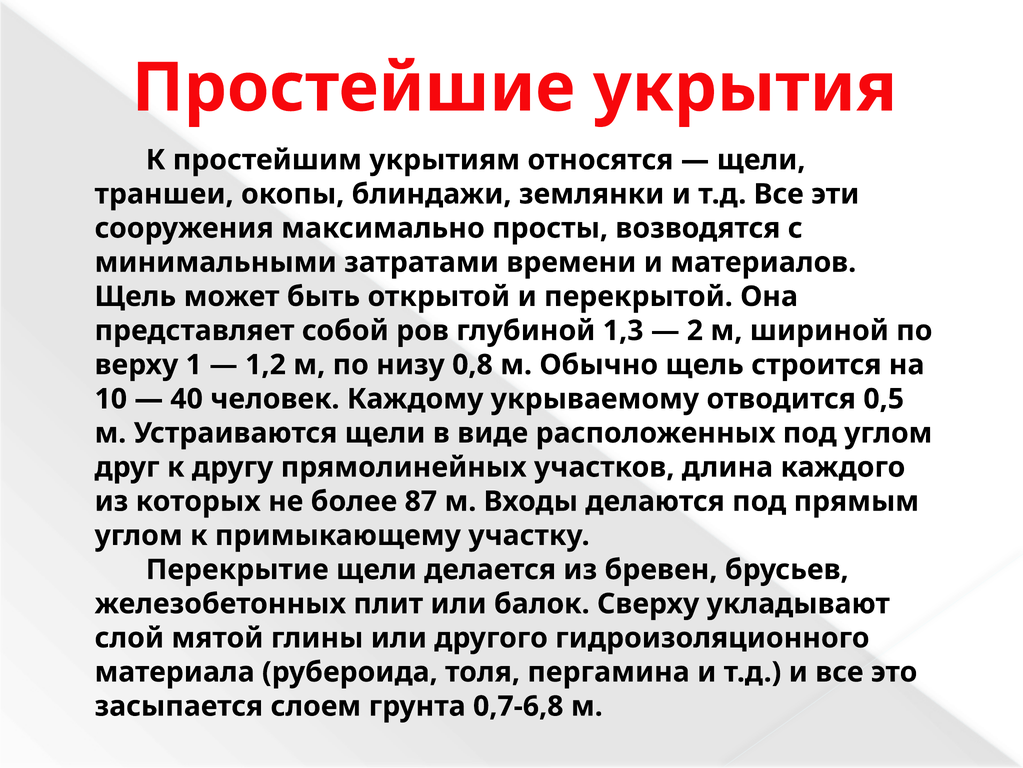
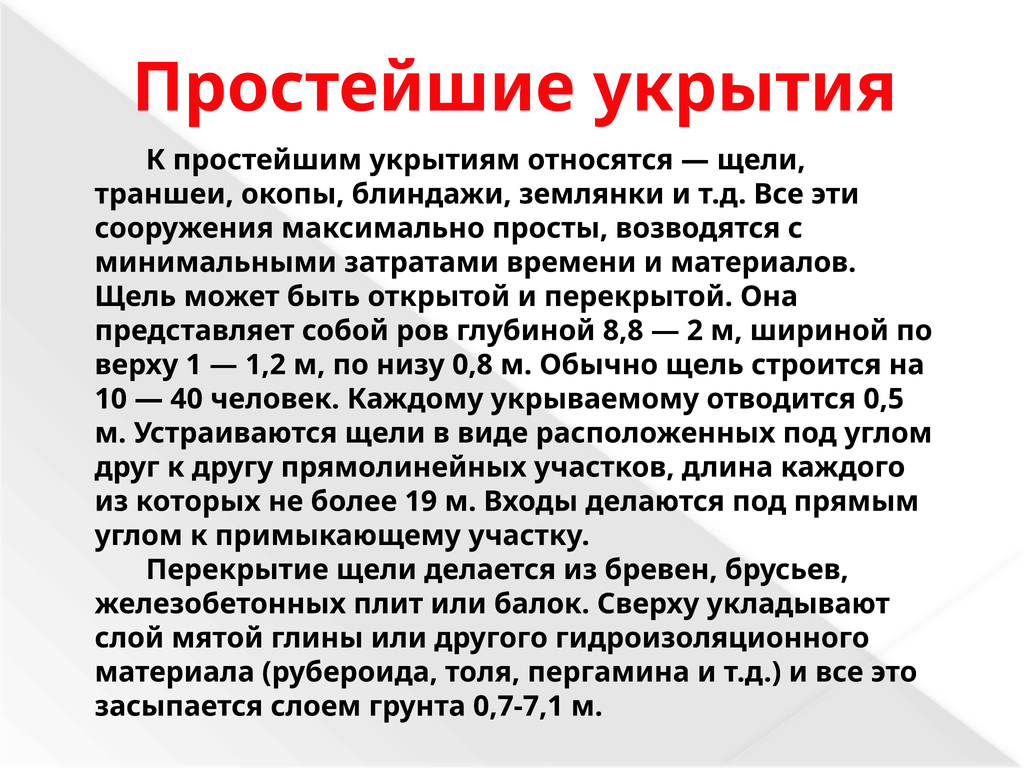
1,3: 1,3 -> 8,8
87: 87 -> 19
0,7-6,8: 0,7-6,8 -> 0,7-7,1
